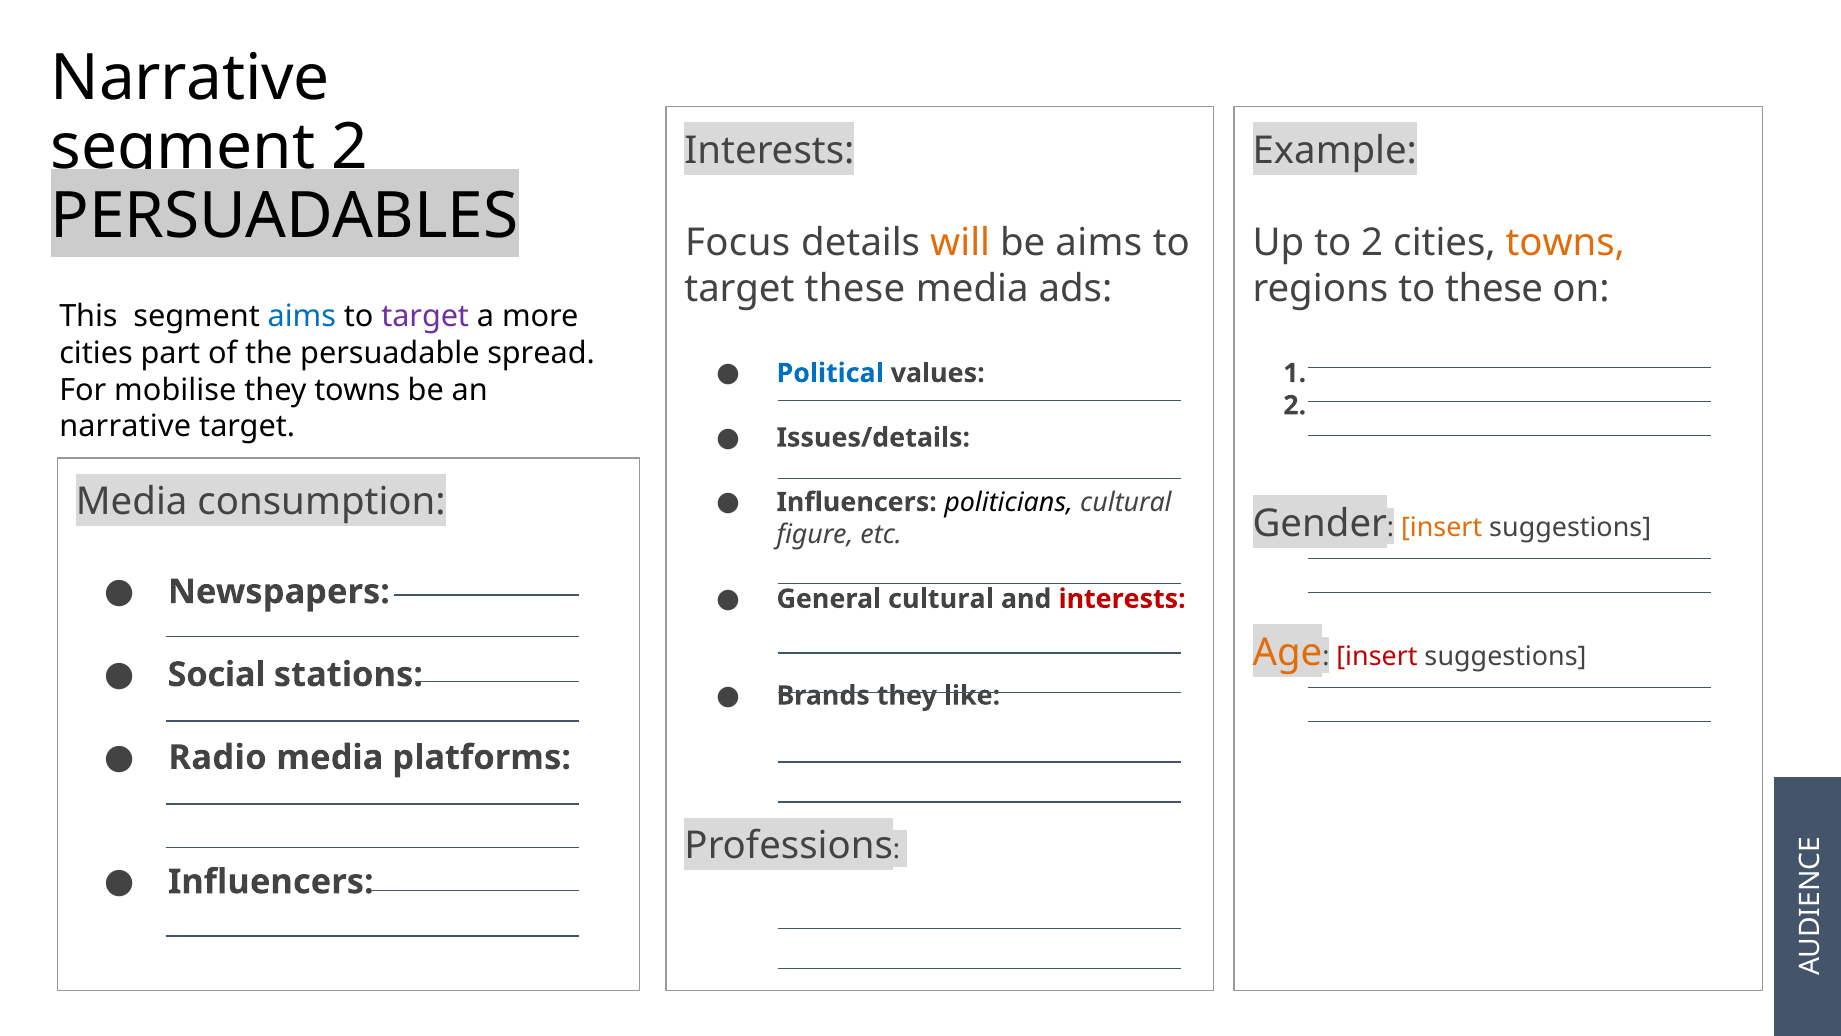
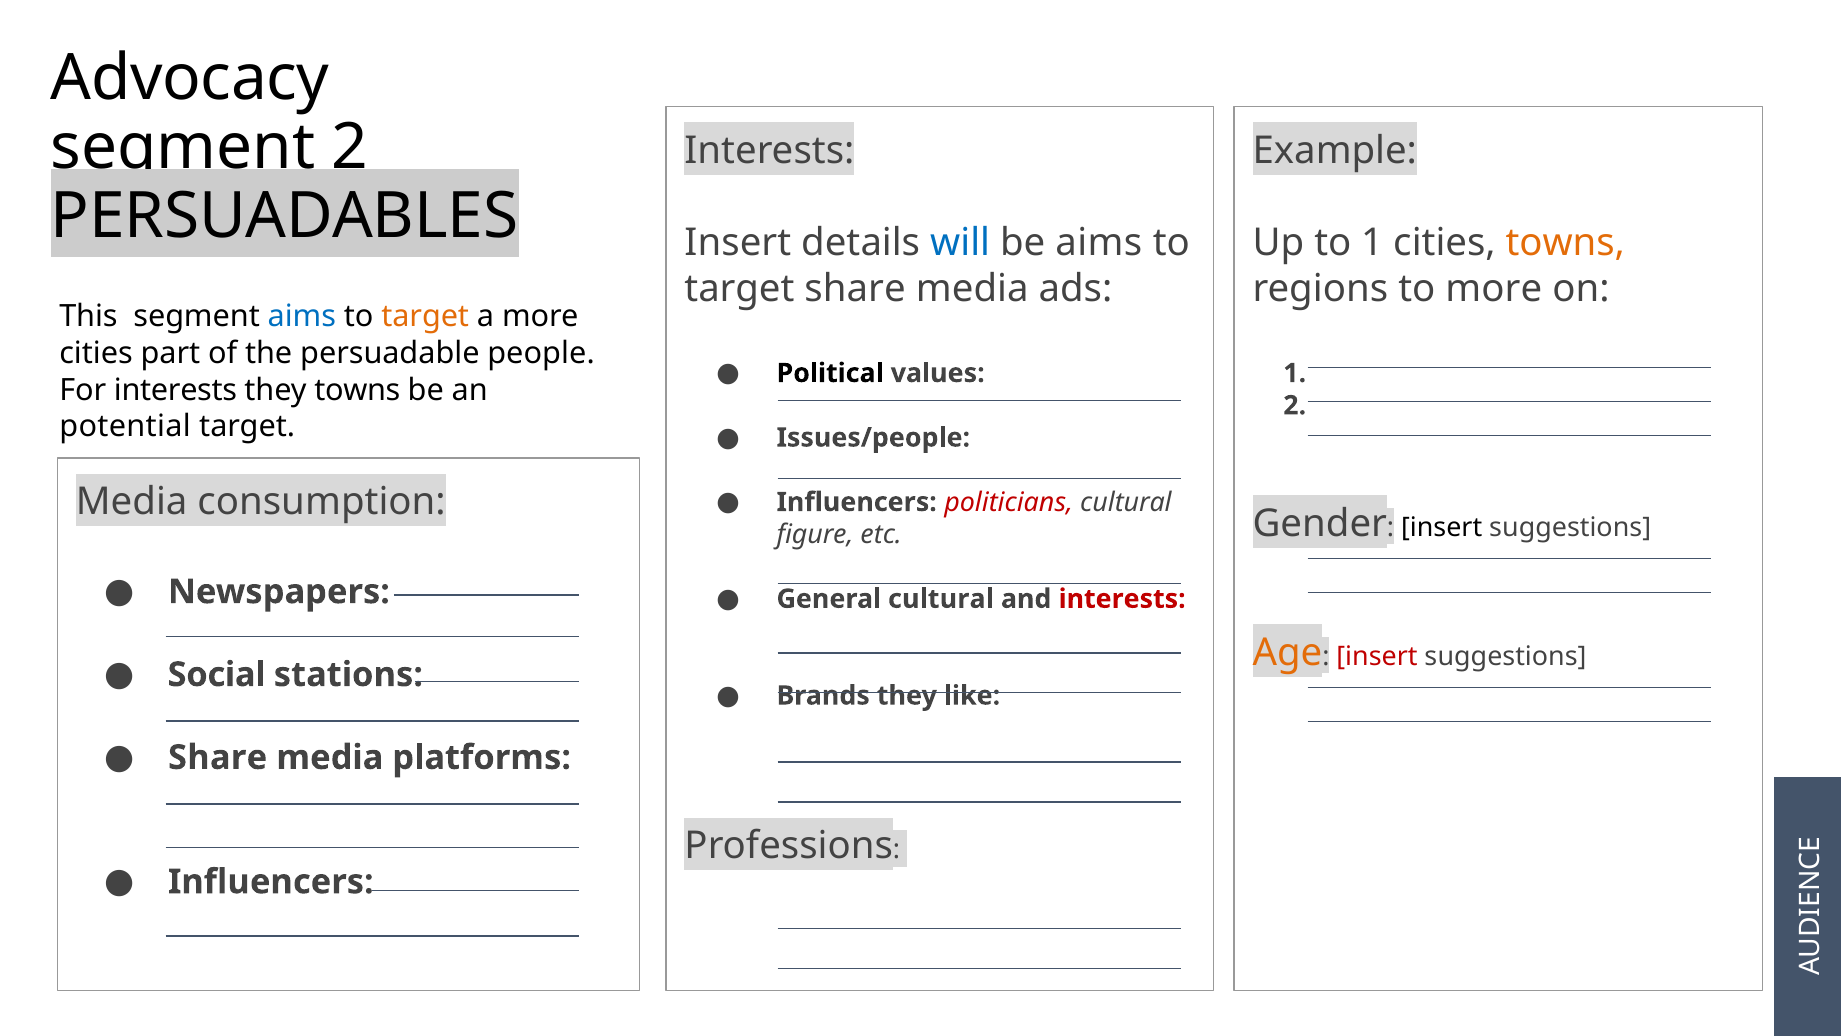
Narrative at (190, 78): Narrative -> Advocacy
Focus at (738, 243): Focus -> Insert
will colour: orange -> blue
to 2: 2 -> 1
target these: these -> share
to these: these -> more
target at (425, 316) colour: purple -> orange
spread: spread -> people
Political colour: blue -> black
For mobilise: mobilise -> interests
narrative at (125, 427): narrative -> potential
Issues/details: Issues/details -> Issues/people
politicians colour: black -> red
insert at (1442, 527) colour: orange -> black
Radio at (218, 757): Radio -> Share
